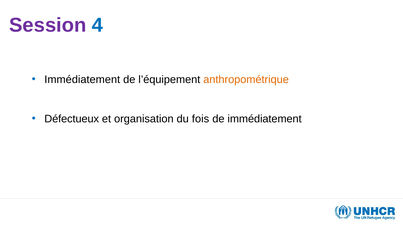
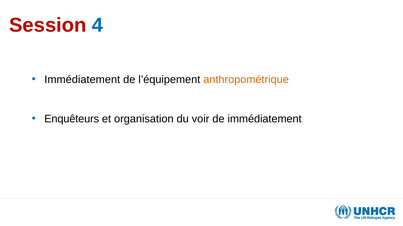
Session colour: purple -> red
Défectueux: Défectueux -> Enquêteurs
fois: fois -> voir
